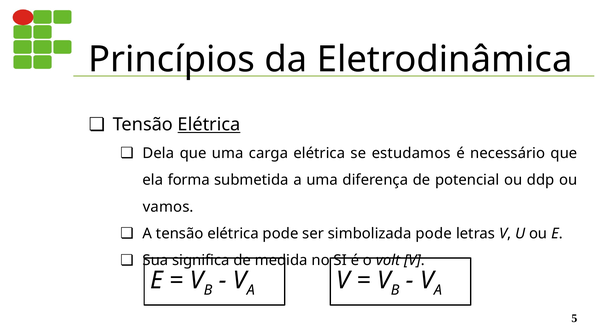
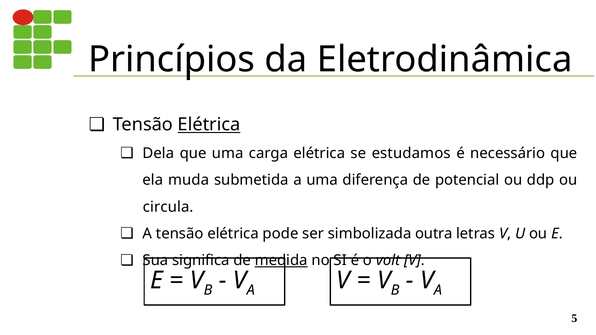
forma: forma -> muda
vamos: vamos -> circula
simbolizada pode: pode -> outra
medida underline: none -> present
